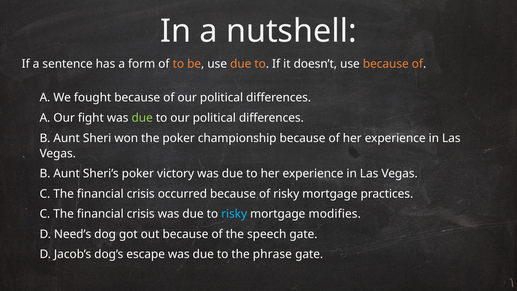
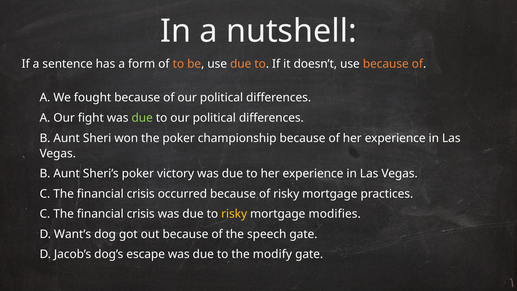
risky at (234, 214) colour: light blue -> yellow
Need’s: Need’s -> Want’s
phrase: phrase -> modify
